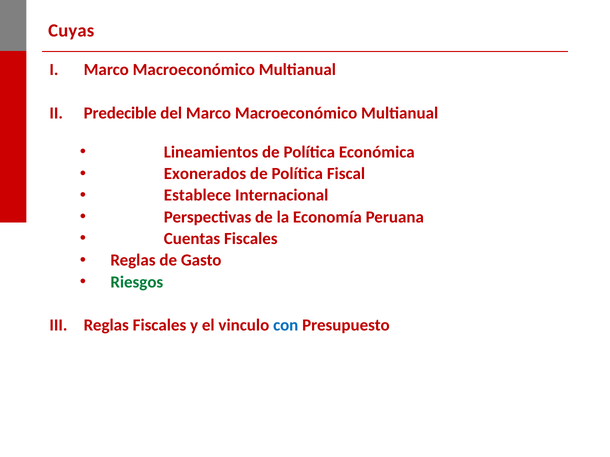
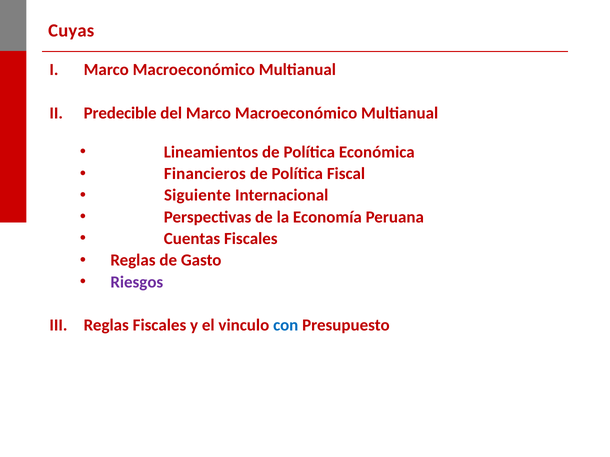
Exonerados: Exonerados -> Financieros
Establece: Establece -> Siguiente
Riesgos colour: green -> purple
